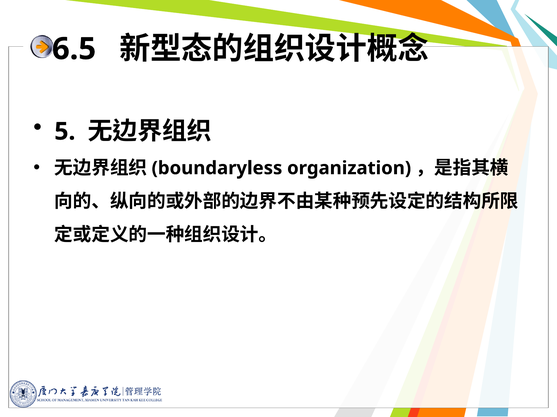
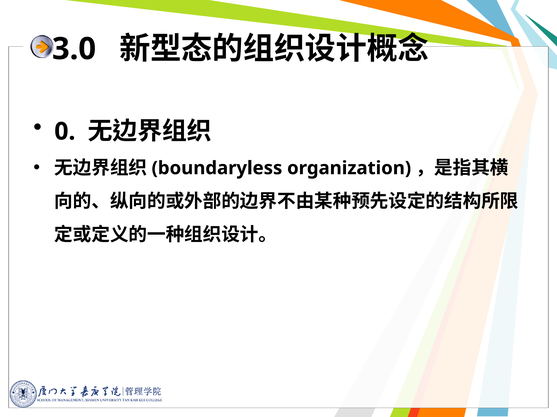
6.5: 6.5 -> 3.0
5: 5 -> 0
